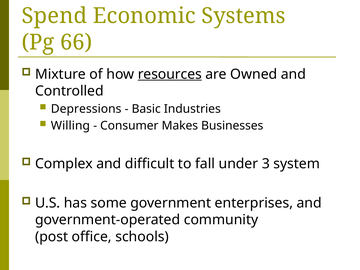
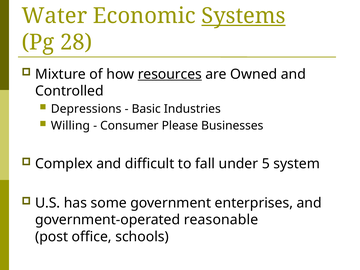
Spend: Spend -> Water
Systems underline: none -> present
66: 66 -> 28
Makes: Makes -> Please
3: 3 -> 5
community: community -> reasonable
